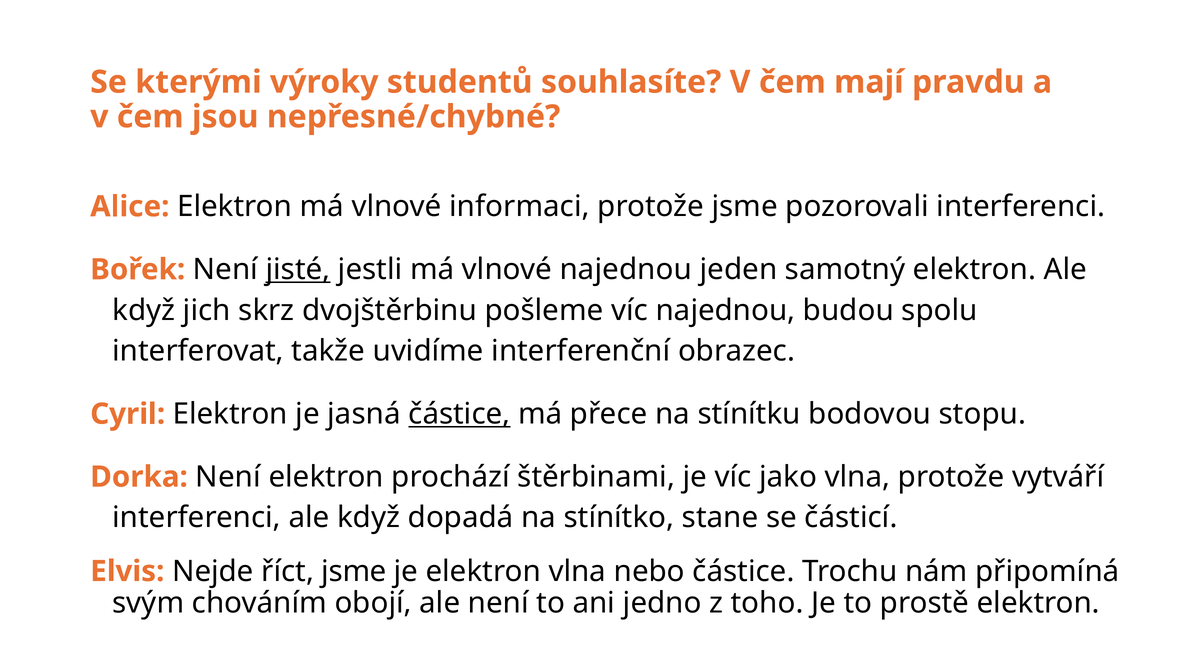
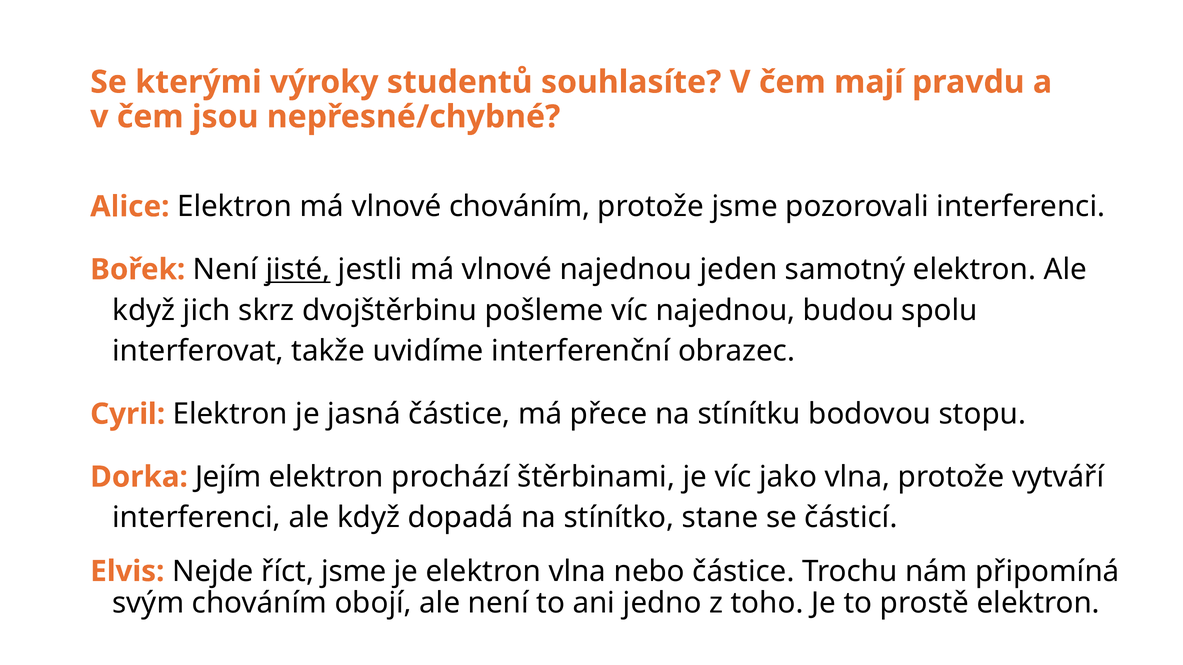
vlnové informaci: informaci -> chováním
částice at (459, 414) underline: present -> none
Dorka Není: Není -> Jejím
